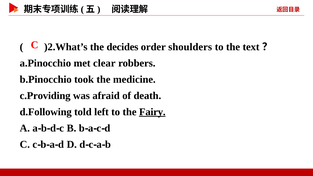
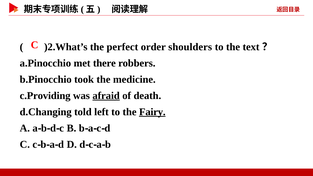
decides: decides -> perfect
clear: clear -> there
afraid underline: none -> present
d.Following: d.Following -> d.Changing
